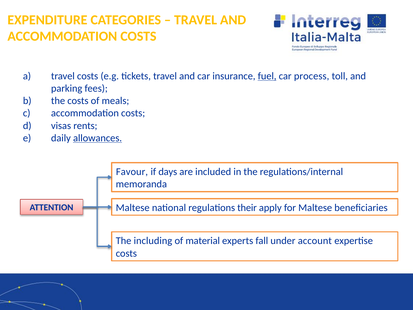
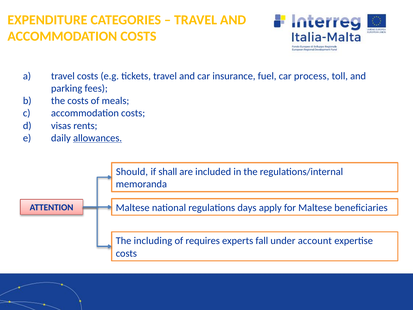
fuel underline: present -> none
Favour: Favour -> Should
days: days -> shall
their: their -> days
material: material -> requires
